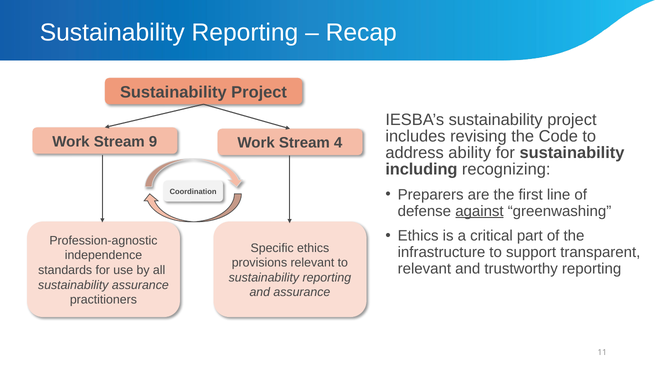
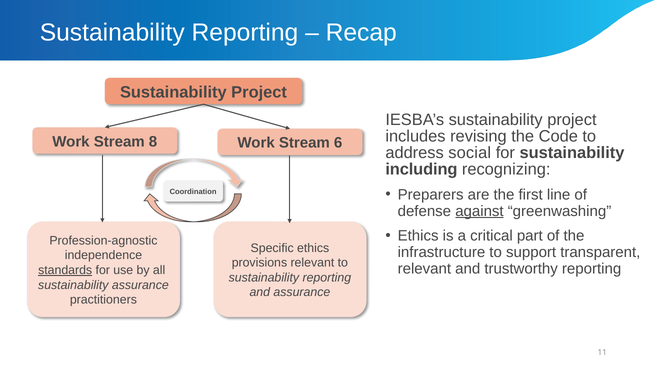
9: 9 -> 8
4: 4 -> 6
ability: ability -> social
standards underline: none -> present
